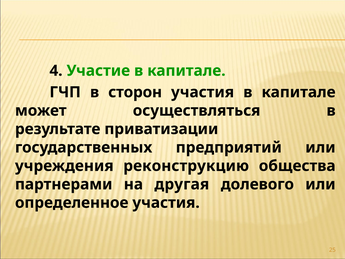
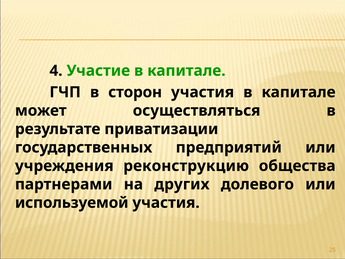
другая: другая -> других
определенное: определенное -> используемой
